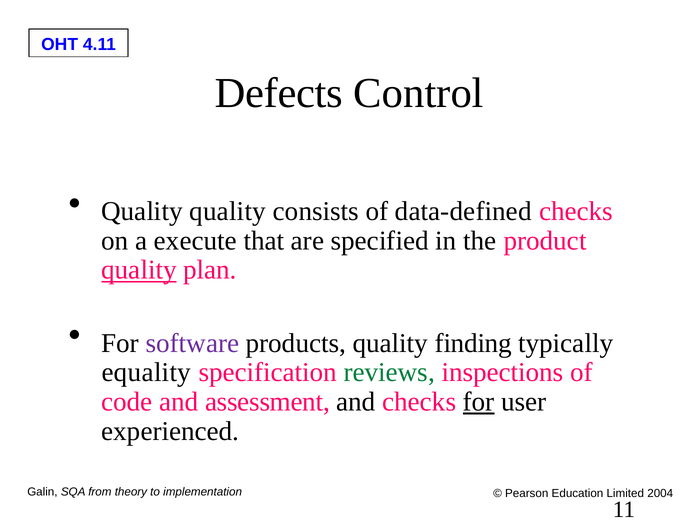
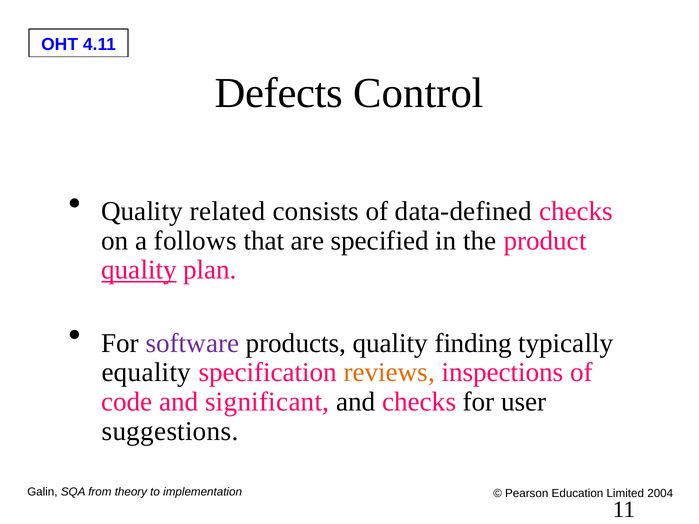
Quality quality: quality -> related
execute: execute -> follows
reviews colour: green -> orange
assessment: assessment -> significant
for at (479, 402) underline: present -> none
experienced: experienced -> suggestions
